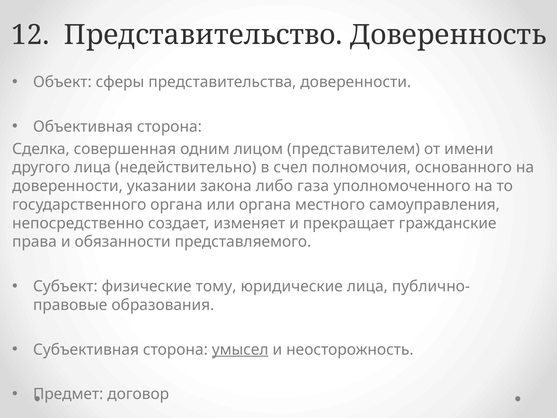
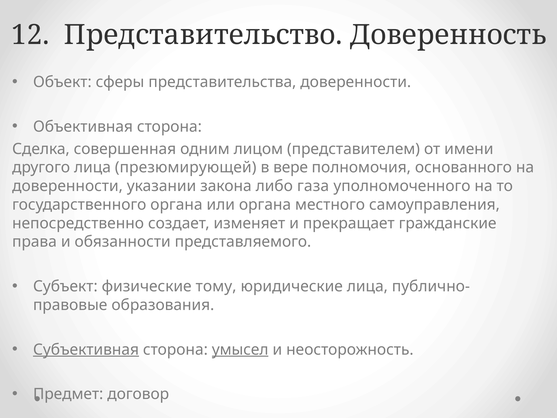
недействительно: недействительно -> презюмирующей
счел: счел -> вере
Субъективная underline: none -> present
